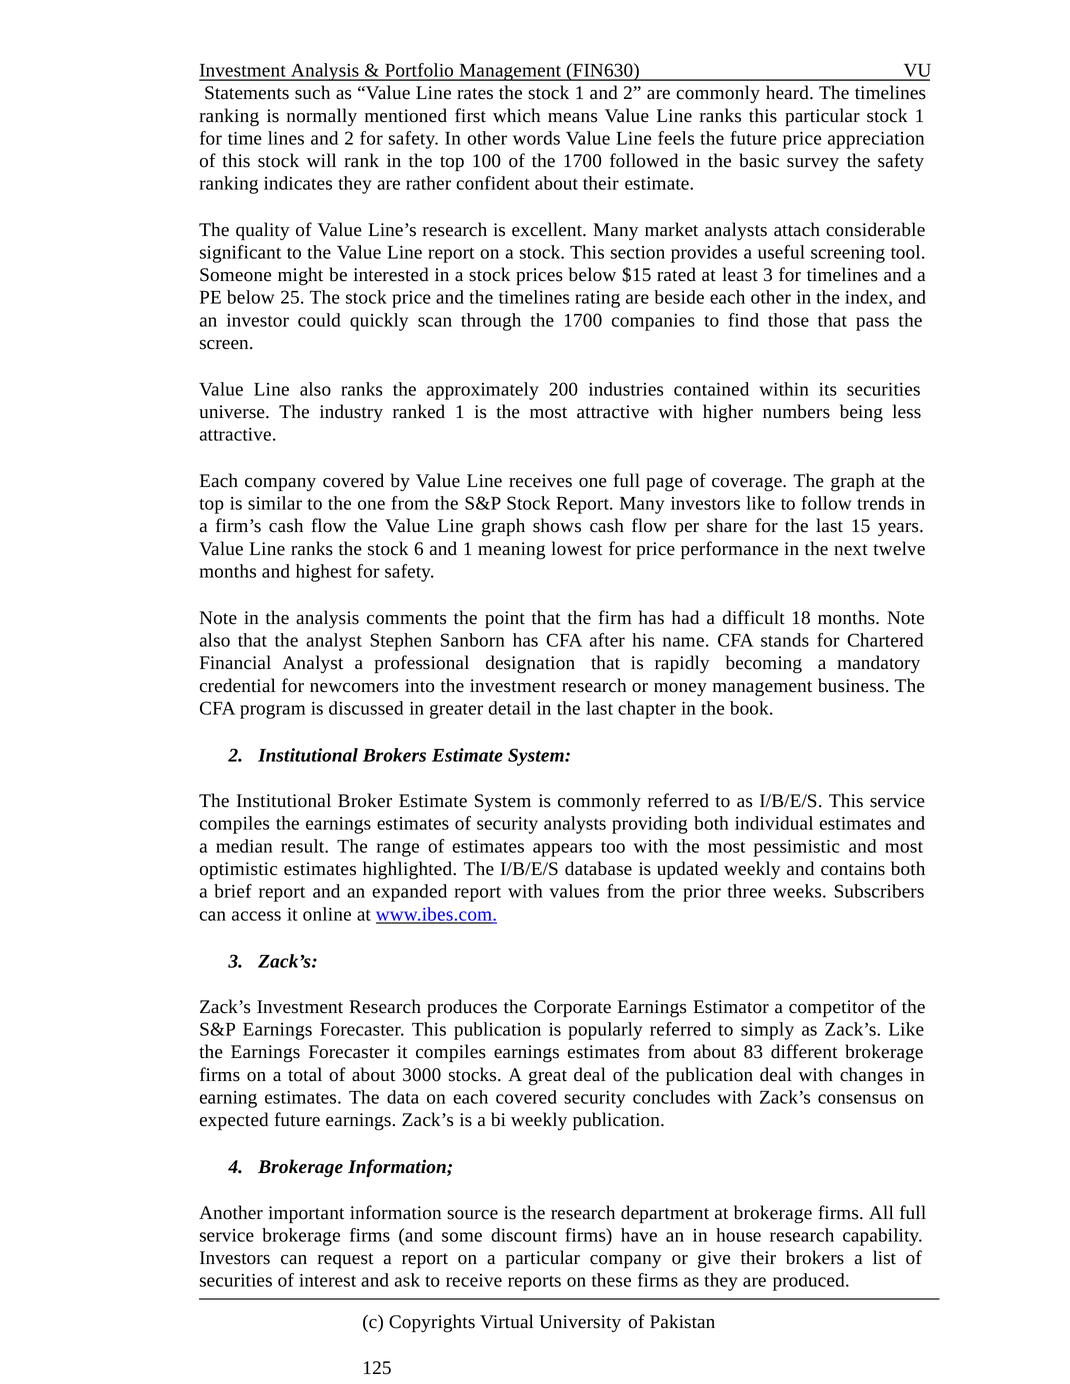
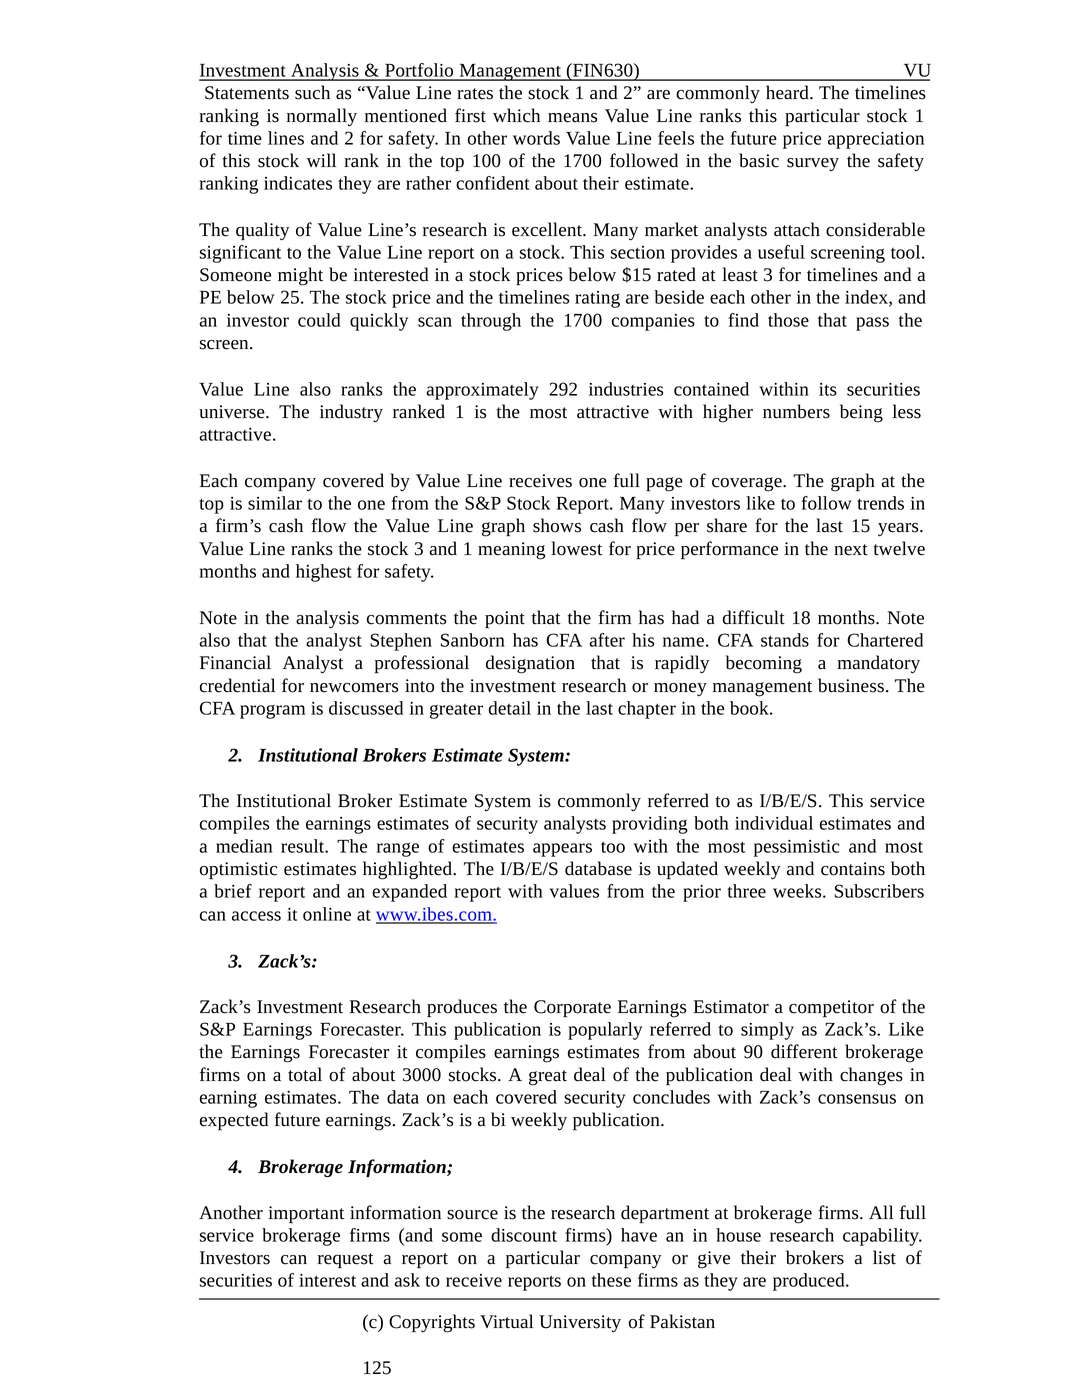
200: 200 -> 292
stock 6: 6 -> 3
83: 83 -> 90
